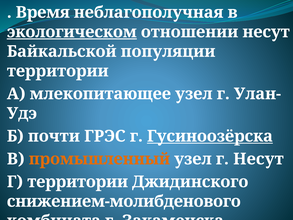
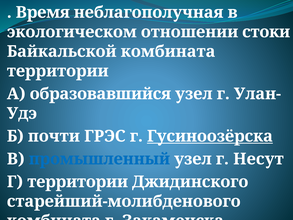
экологическом underline: present -> none
отношении несут: несут -> стоки
Байкальской популяции: популяции -> комбината
млекопитающее: млекопитающее -> образовавшийся
промышленный colour: orange -> blue
снижением-молибденового: снижением-молибденового -> старейший-молибденового
